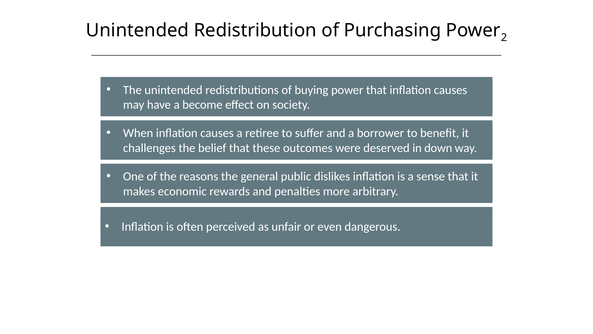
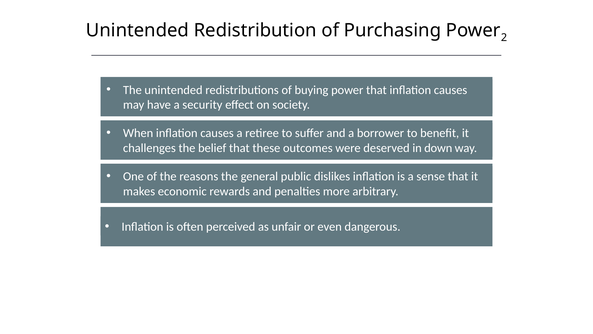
become: become -> security
